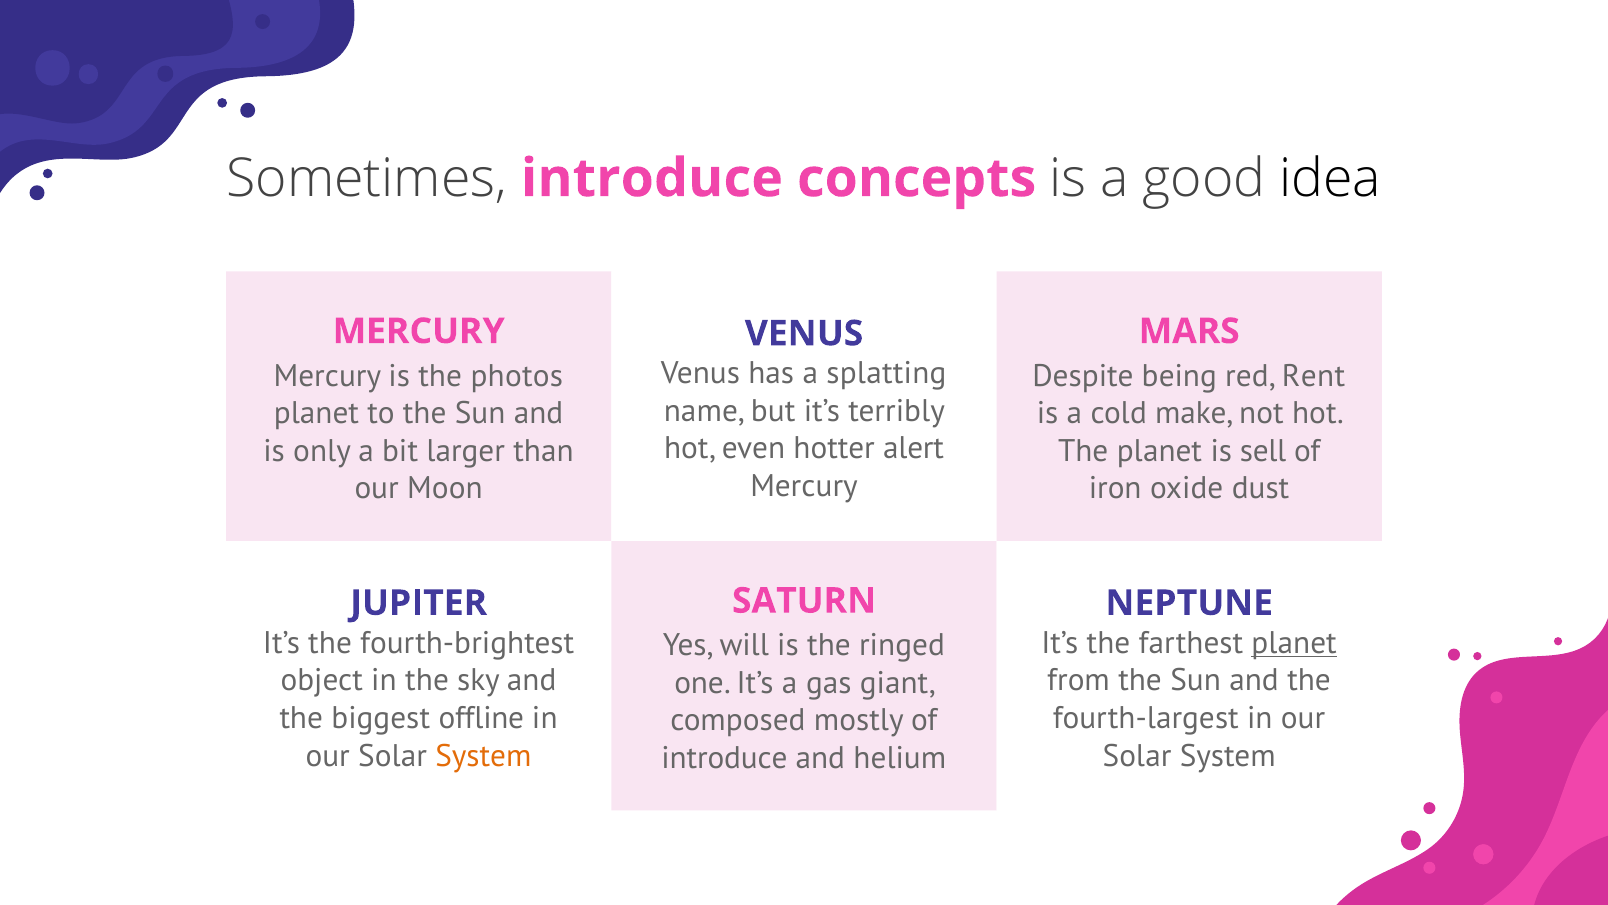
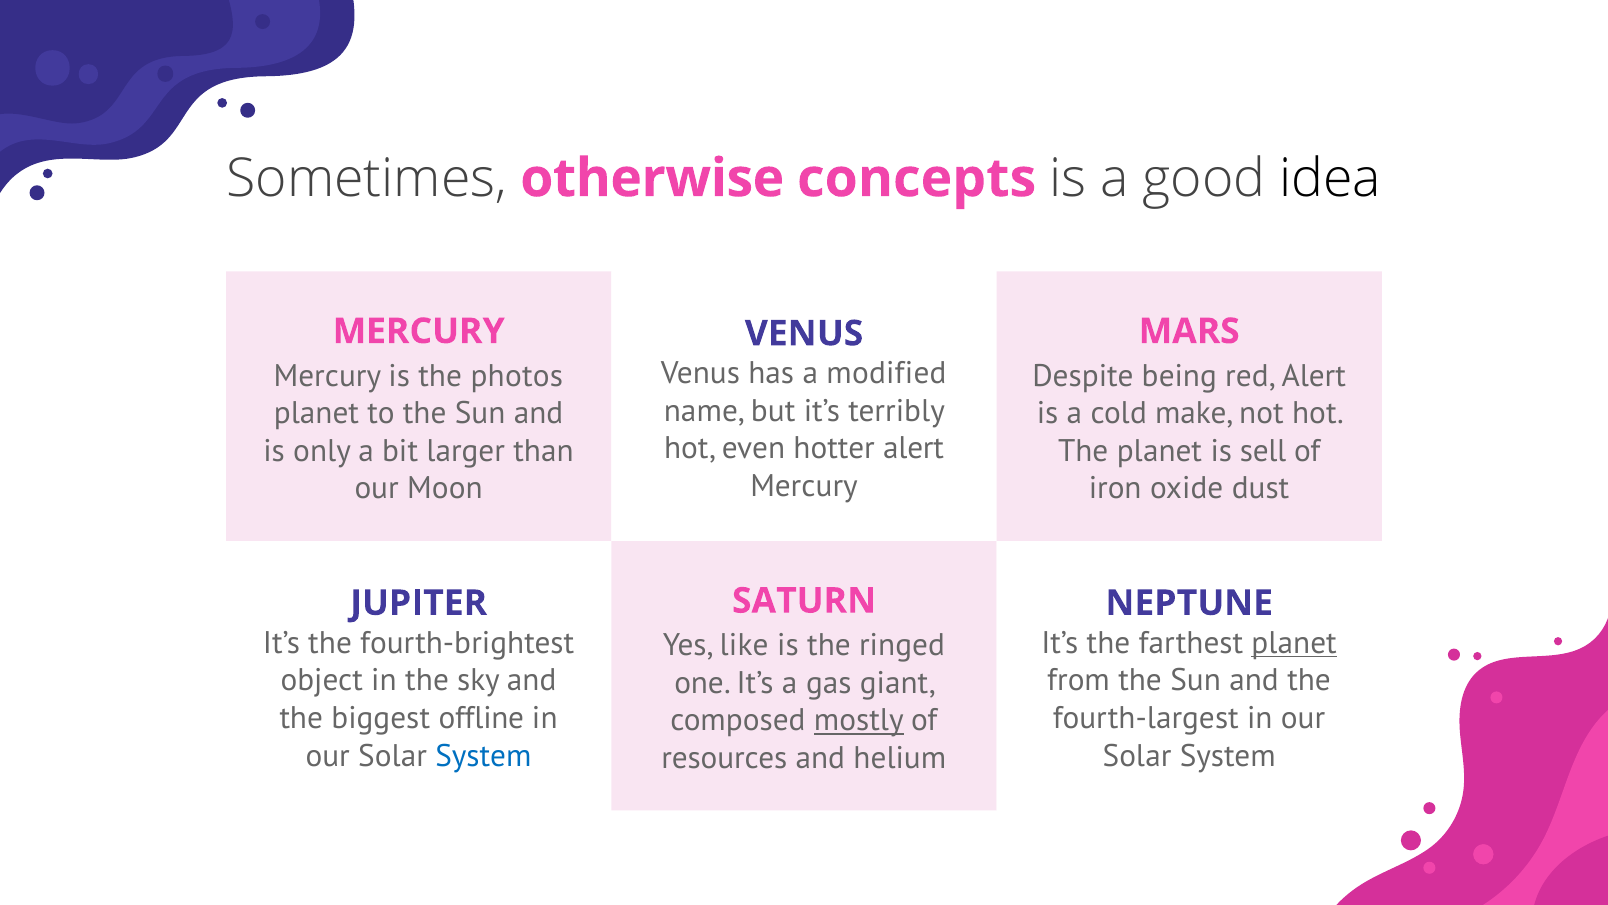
Sometimes introduce: introduce -> otherwise
splatting: splatting -> modified
red Rent: Rent -> Alert
will: will -> like
mostly underline: none -> present
System at (483, 755) colour: orange -> blue
introduce at (724, 758): introduce -> resources
